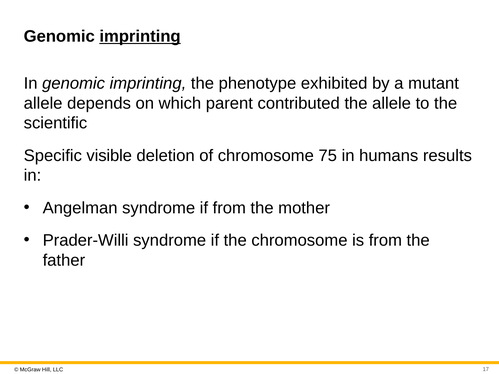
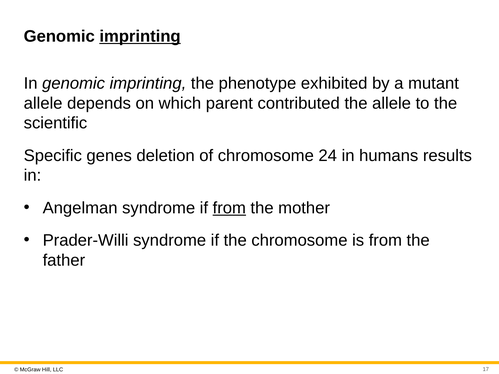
visible: visible -> genes
75: 75 -> 24
from at (229, 208) underline: none -> present
